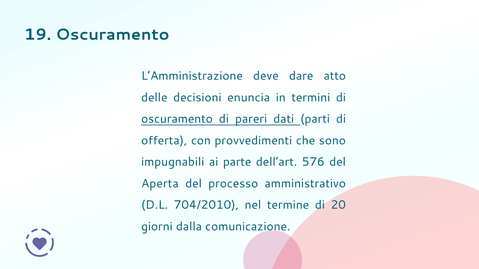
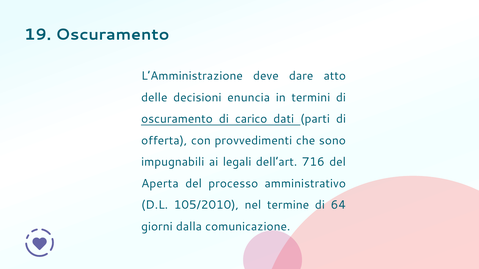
pareri: pareri -> carico
parte: parte -> legali
576: 576 -> 716
704/2010: 704/2010 -> 105/2010
20: 20 -> 64
